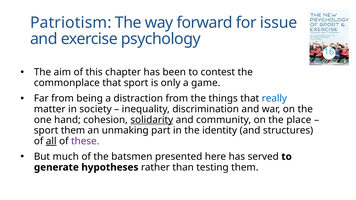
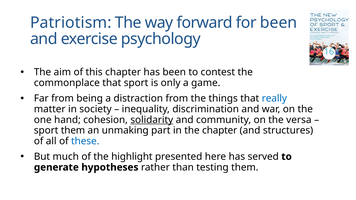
for issue: issue -> been
place: place -> versa
the identity: identity -> chapter
all underline: present -> none
these colour: purple -> blue
batsmen: batsmen -> highlight
